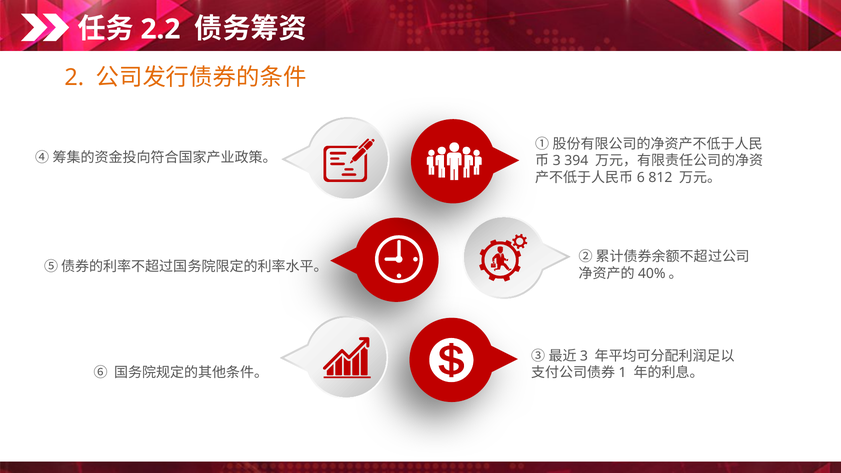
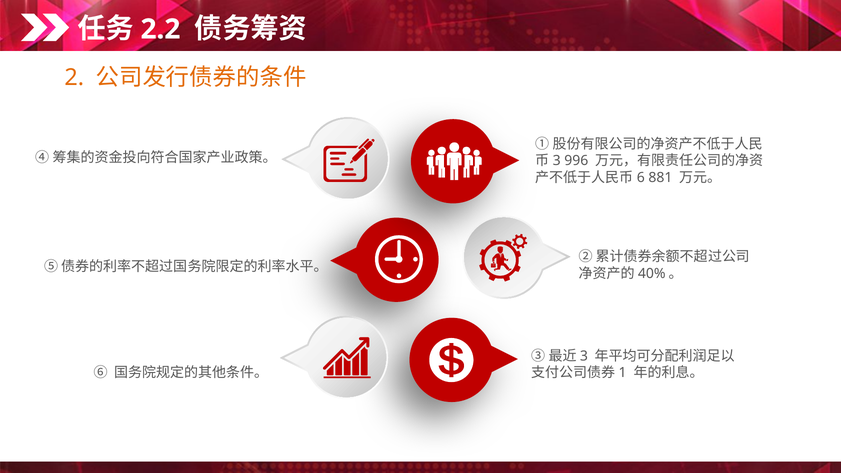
394: 394 -> 996
812: 812 -> 881
